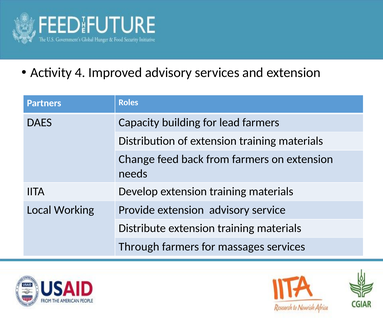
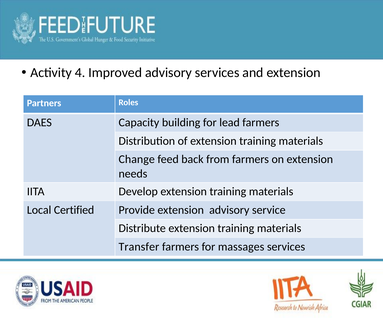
Working: Working -> Certified
Through: Through -> Transfer
